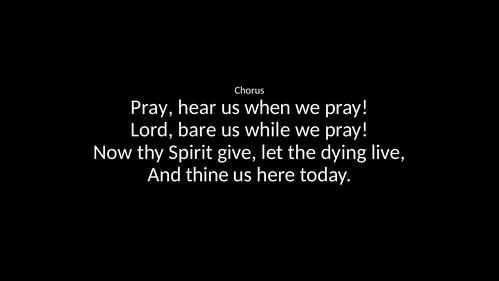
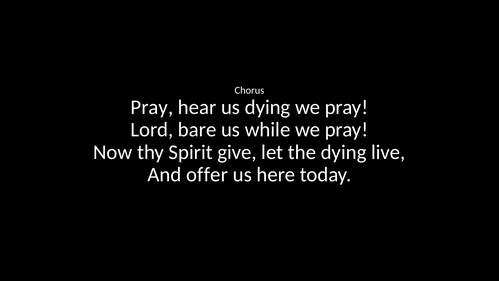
us when: when -> dying
thine: thine -> offer
